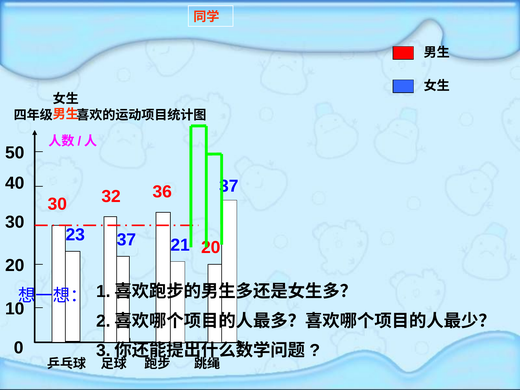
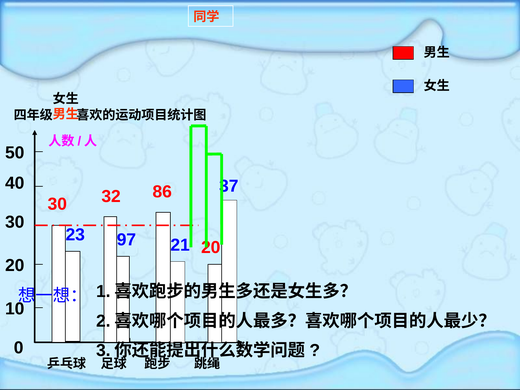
36: 36 -> 86
23 37: 37 -> 97
